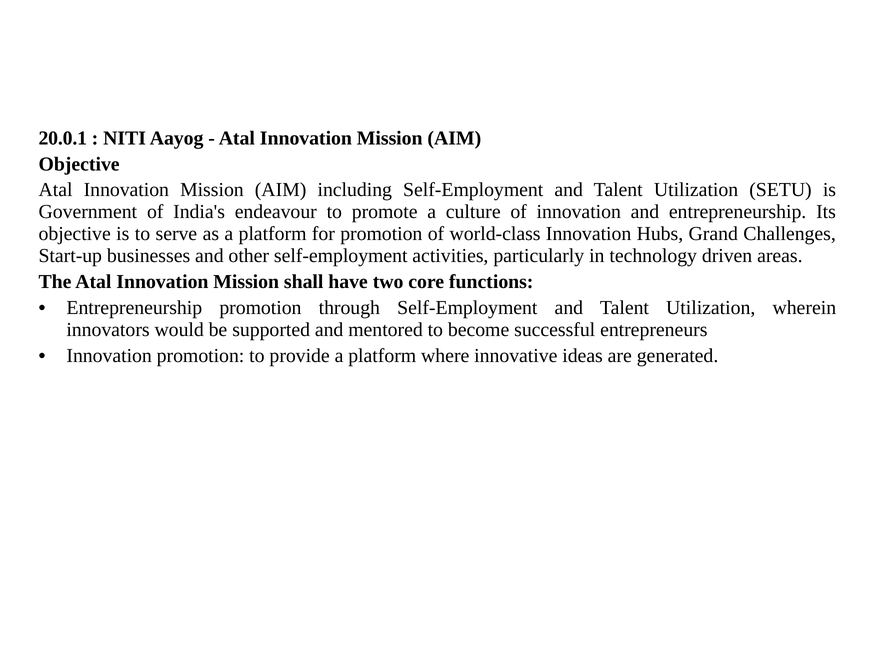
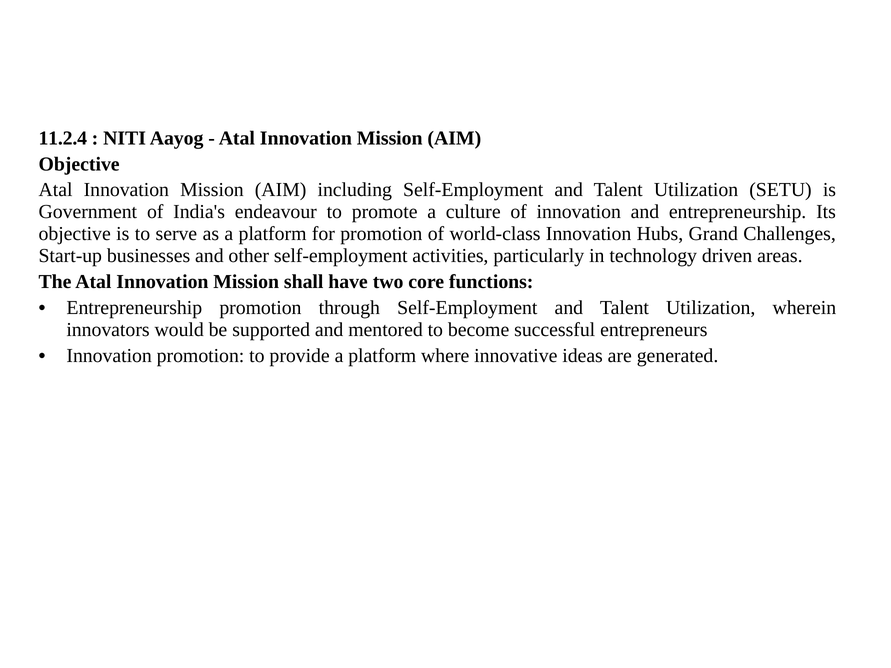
20.0.1: 20.0.1 -> 11.2.4
